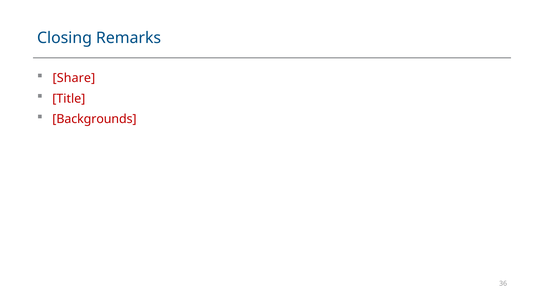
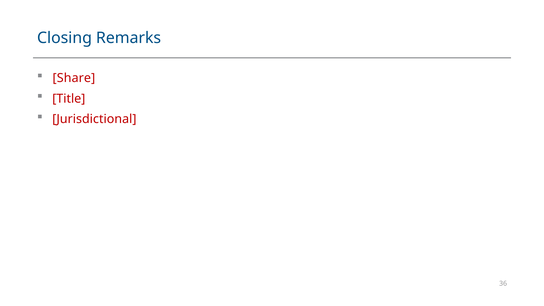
Backgrounds: Backgrounds -> Jurisdictional
